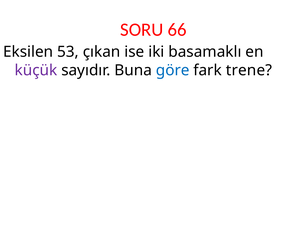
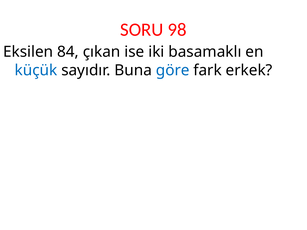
66: 66 -> 98
53: 53 -> 84
küçük colour: purple -> blue
trene: trene -> erkek
